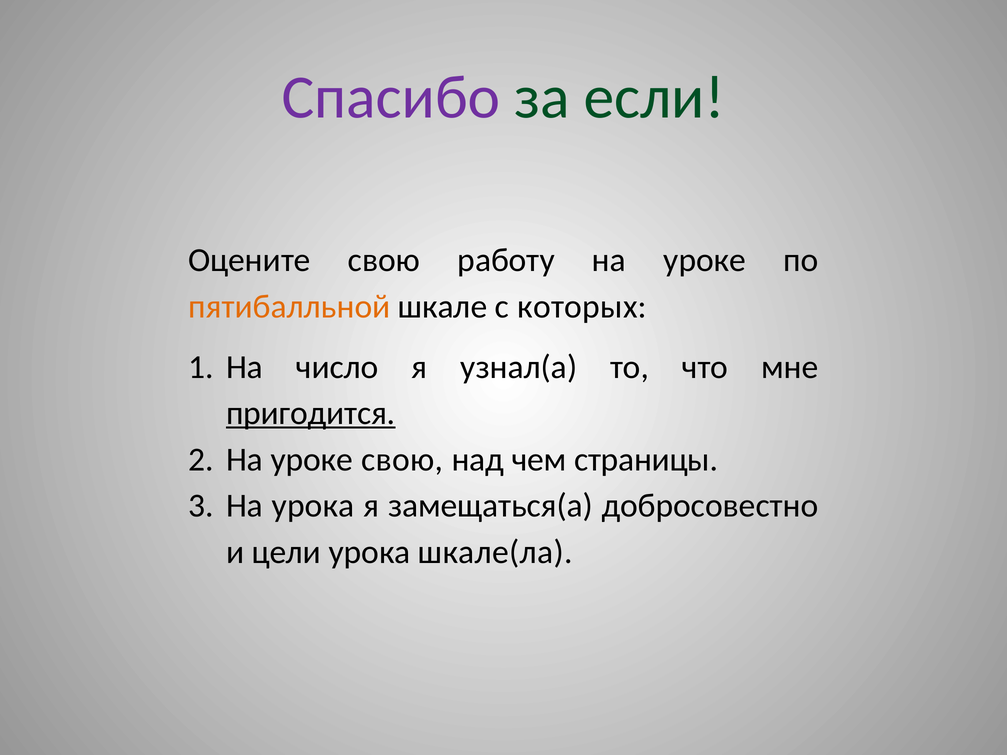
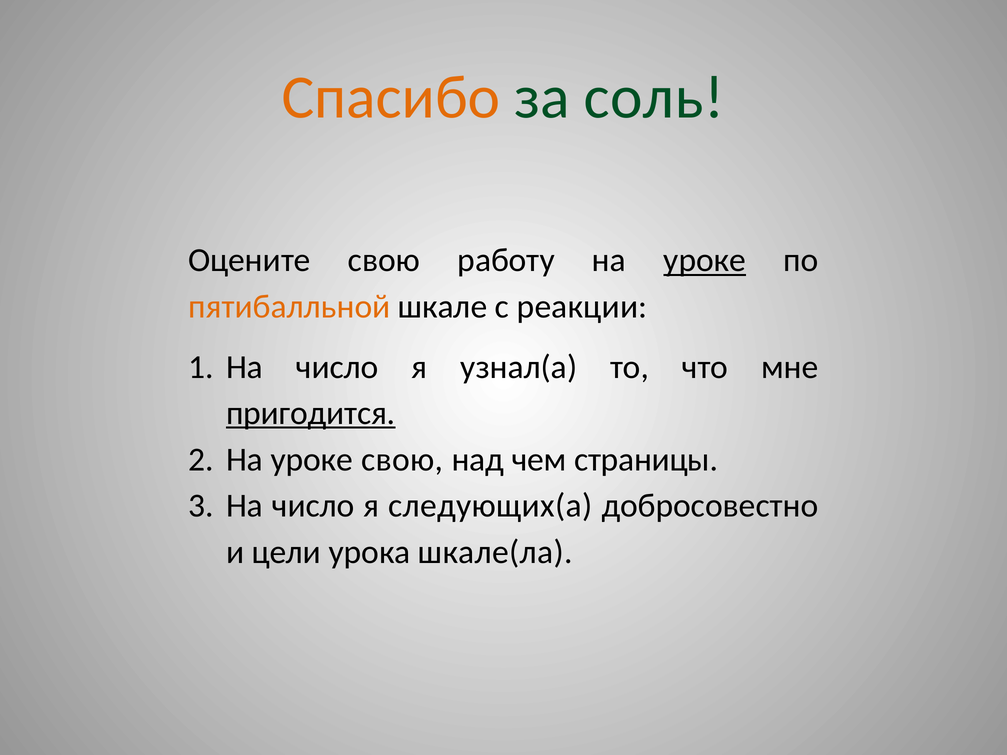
Спасибо colour: purple -> orange
если: если -> соль
уроке at (705, 260) underline: none -> present
которых: которых -> реакции
урока at (313, 506): урока -> число
замещаться(а: замещаться(а -> следующих(а
